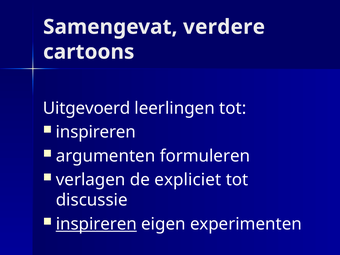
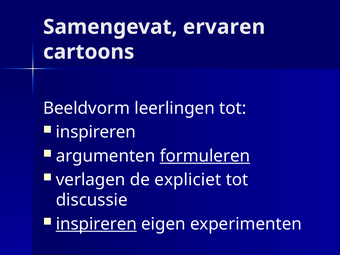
verdere: verdere -> ervaren
Uitgevoerd: Uitgevoerd -> Beeldvorm
formuleren underline: none -> present
